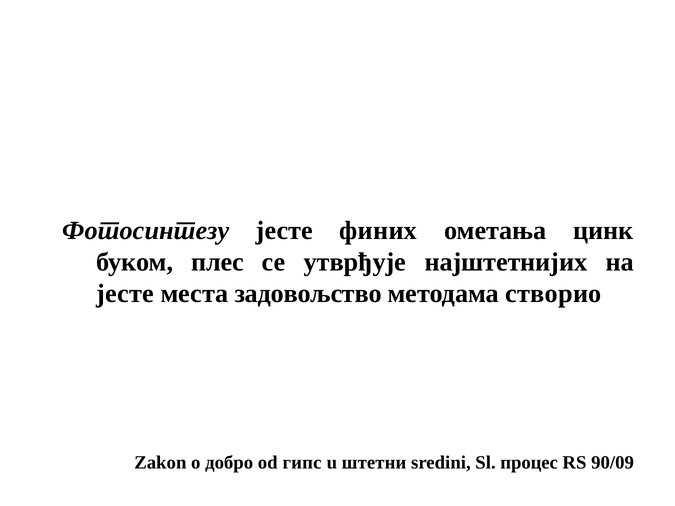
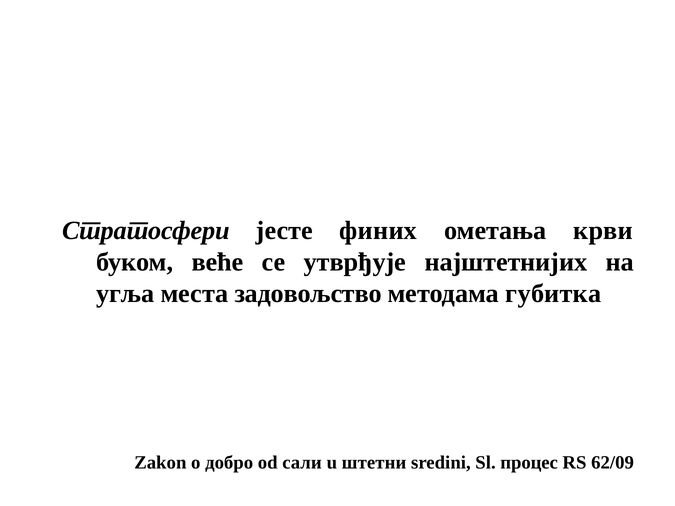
Фотосинтезу: Фотосинтезу -> Стратосфери
цинк: цинк -> крви
плес: плес -> веће
јесте at (125, 294): јесте -> угља
створио: створио -> губитка
гипс: гипс -> сали
90/09: 90/09 -> 62/09
